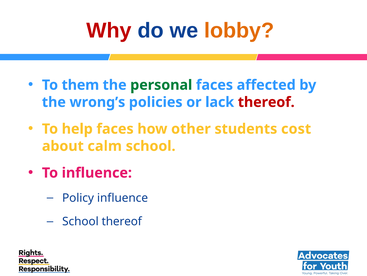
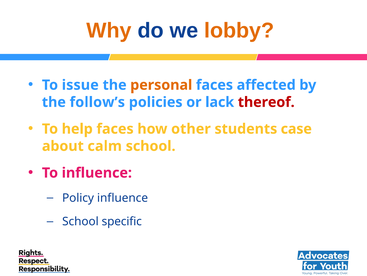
Why colour: red -> orange
them: them -> issue
personal colour: green -> orange
wrong’s: wrong’s -> follow’s
cost: cost -> case
School thereof: thereof -> specific
